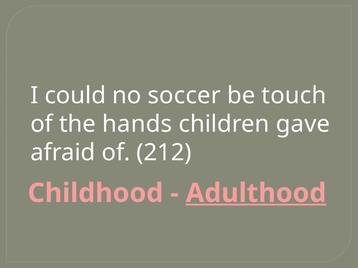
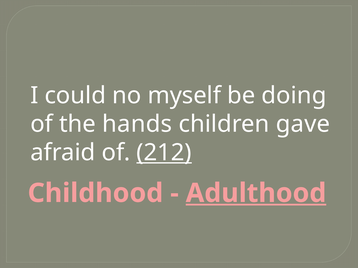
soccer: soccer -> myself
touch: touch -> doing
212 underline: none -> present
